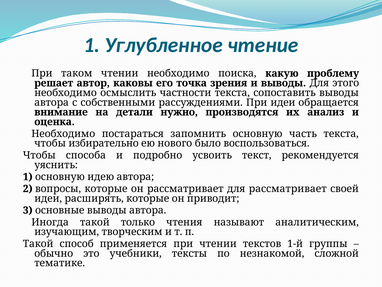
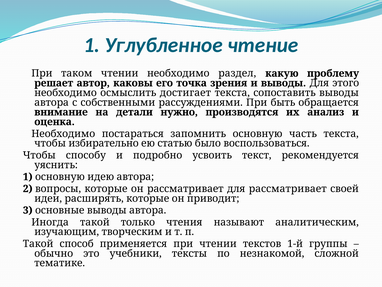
поиска: поиска -> раздел
частности: частности -> достигает
При идеи: идеи -> быть
нового: нового -> статью
способа: способа -> способу
